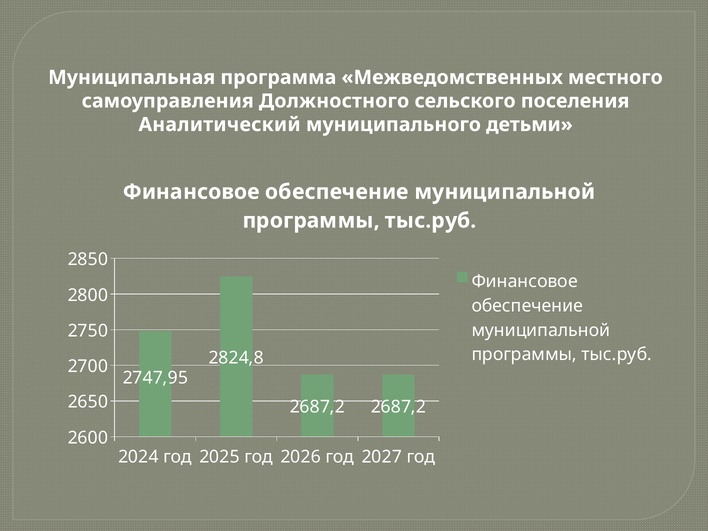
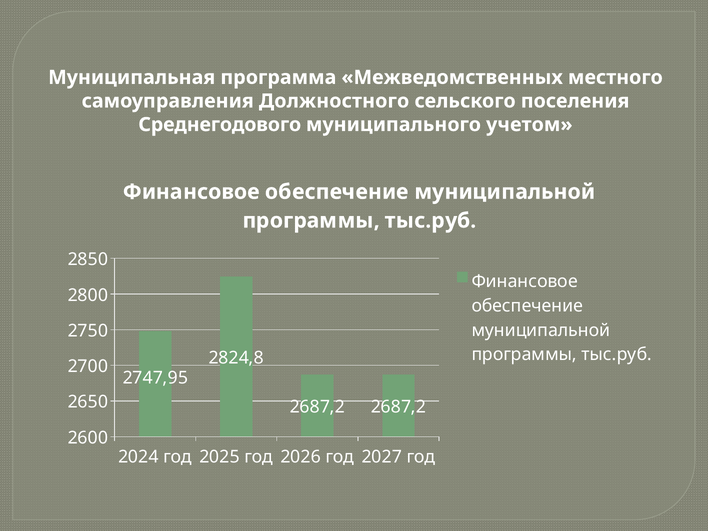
Аналитический: Аналитический -> Среднегодового
детьми: детьми -> учетом
